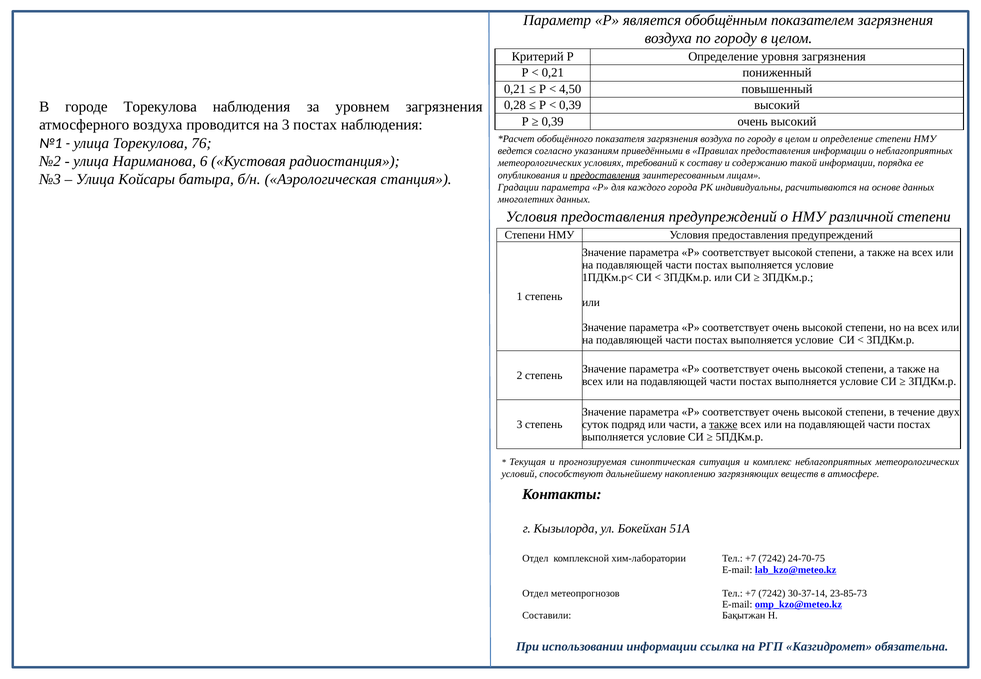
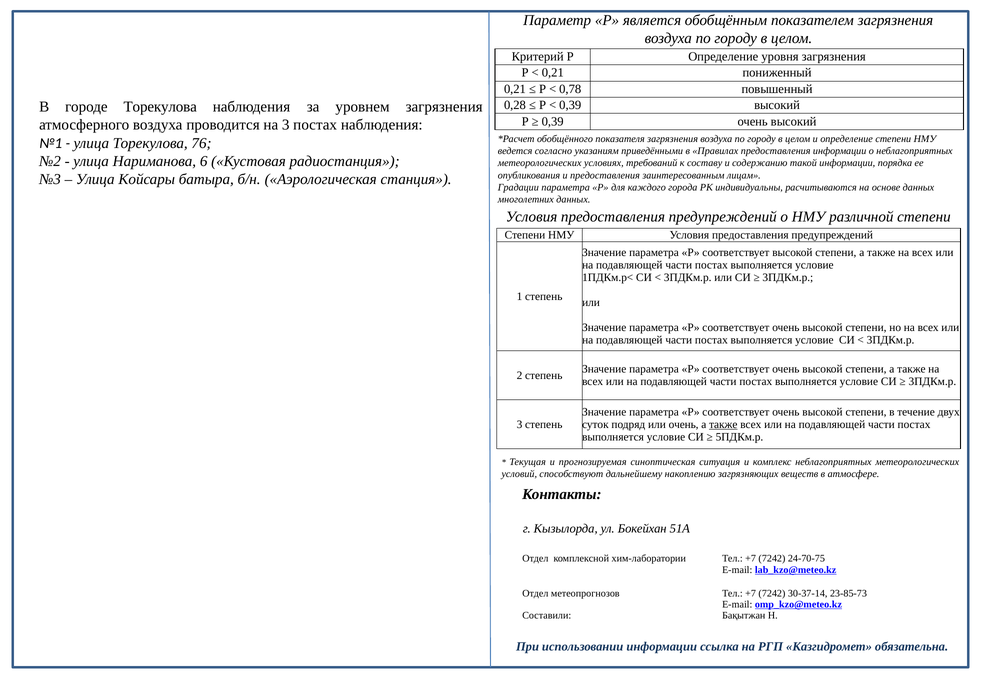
4,50: 4,50 -> 0,78
предоставления at (605, 175) underline: present -> none
или части: части -> очень
